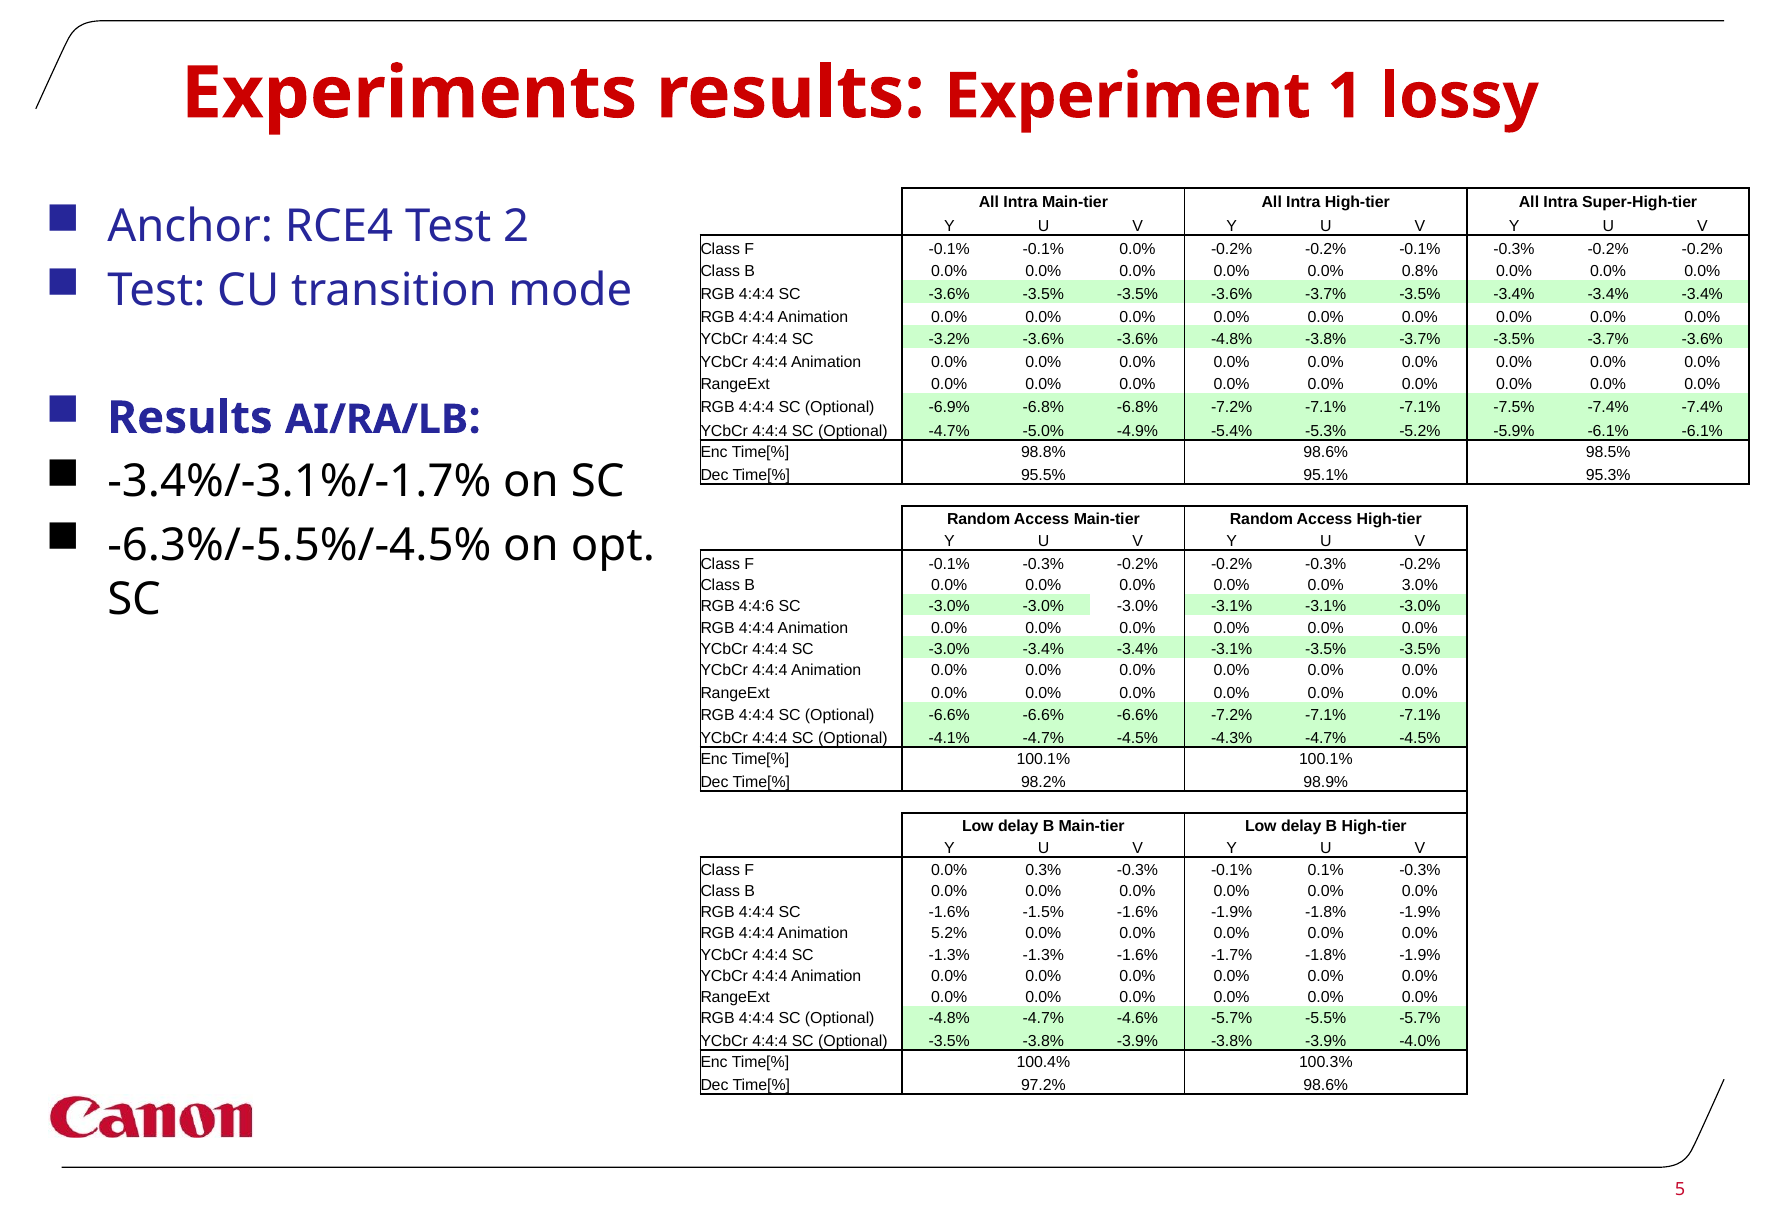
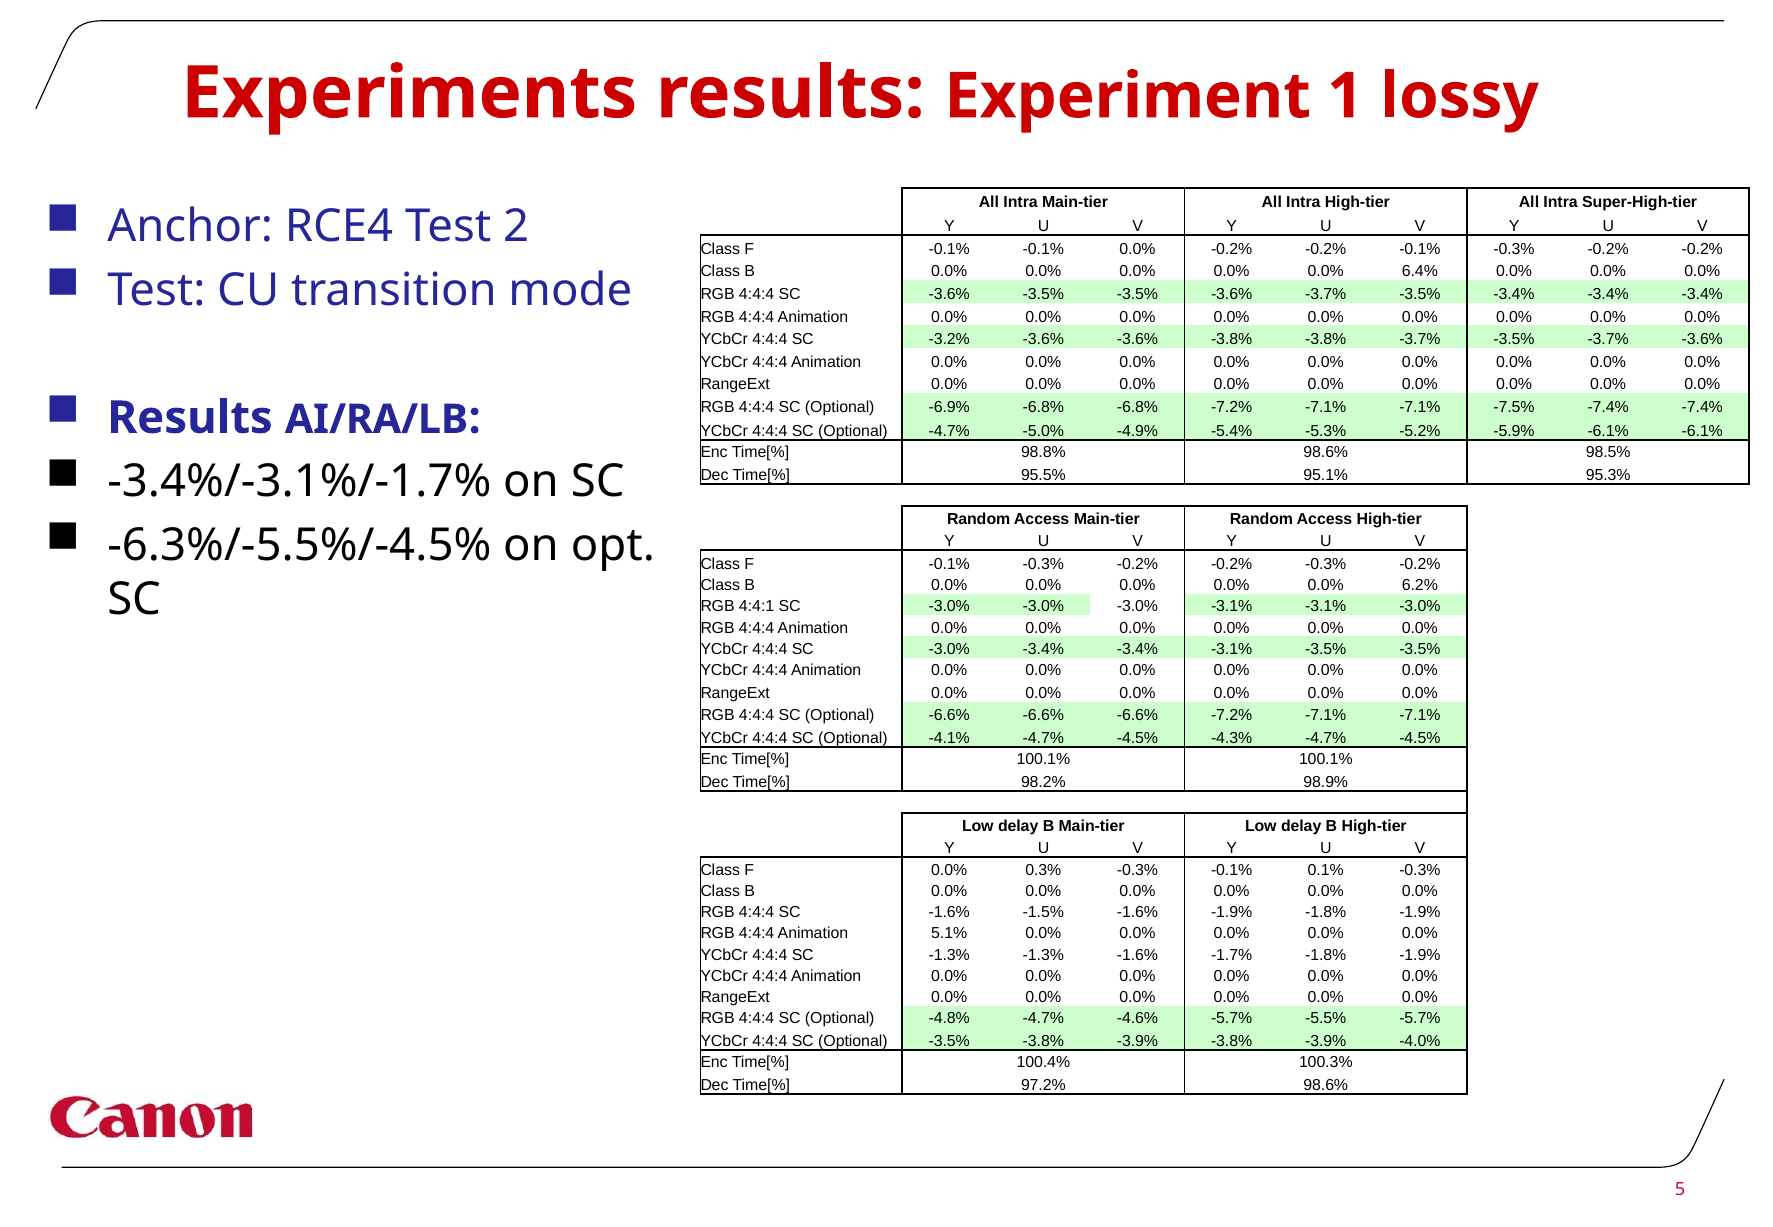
0.8%: 0.8% -> 6.4%
-3.6% -4.8%: -4.8% -> -3.8%
3.0%: 3.0% -> 6.2%
4:4:6: 4:4:6 -> 4:4:1
5.2%: 5.2% -> 5.1%
